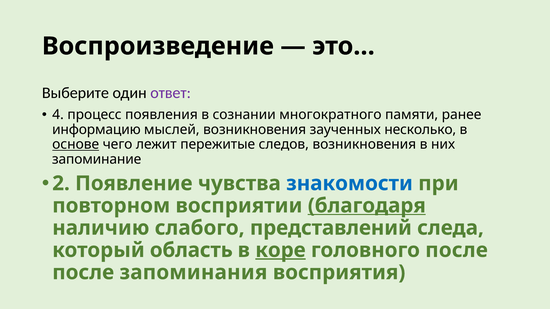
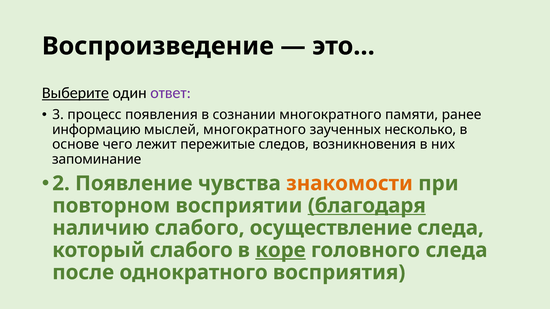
Выберите underline: none -> present
4: 4 -> 3
мыслей возникновения: возникновения -> многократного
основе underline: present -> none
знакомости colour: blue -> orange
представлений: представлений -> осуществление
который область: область -> слабого
головного после: после -> следа
запоминания: запоминания -> однократного
